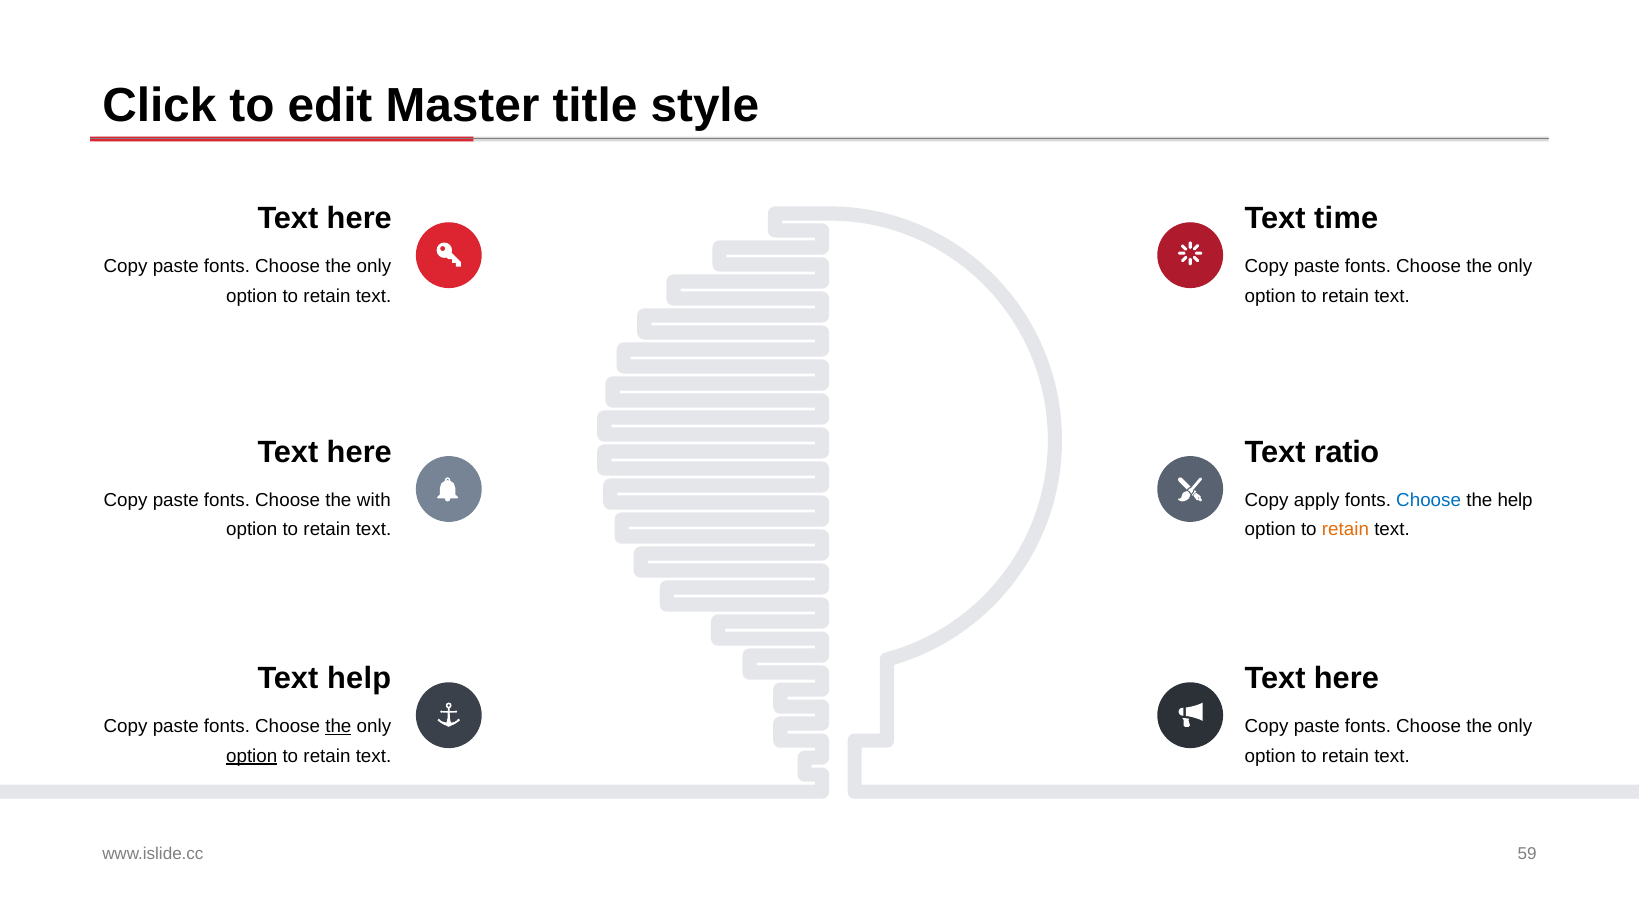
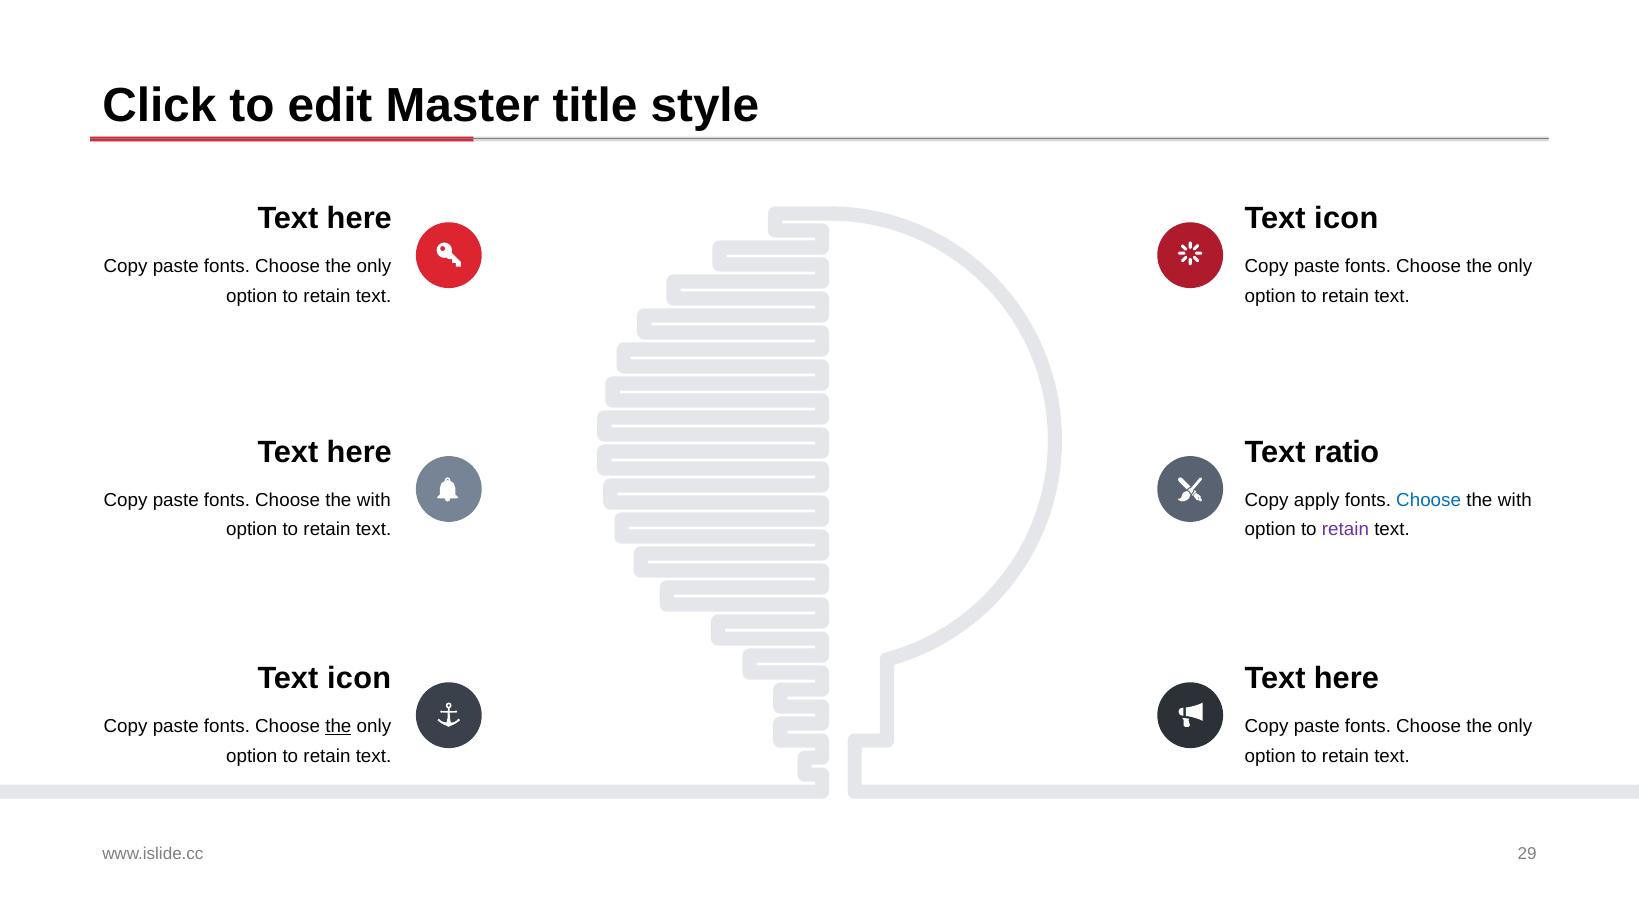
time at (1346, 218): time -> icon
help at (1515, 500): help -> with
retain at (1345, 530) colour: orange -> purple
help at (359, 678): help -> icon
option at (252, 756) underline: present -> none
59: 59 -> 29
